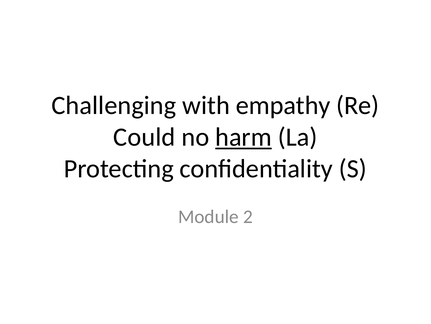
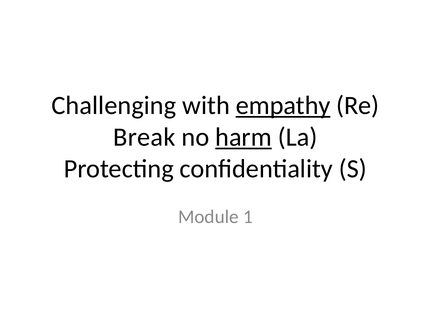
empathy underline: none -> present
Could: Could -> Break
2: 2 -> 1
